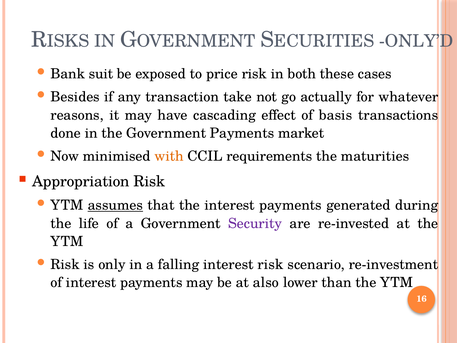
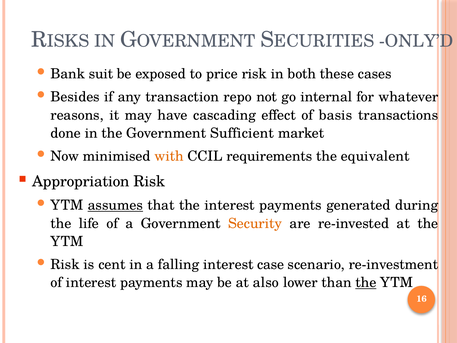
take: take -> repo
actually: actually -> internal
Government Payments: Payments -> Sufficient
maturities: maturities -> equivalent
Security colour: purple -> orange
only: only -> cent
interest risk: risk -> case
the at (366, 283) underline: none -> present
